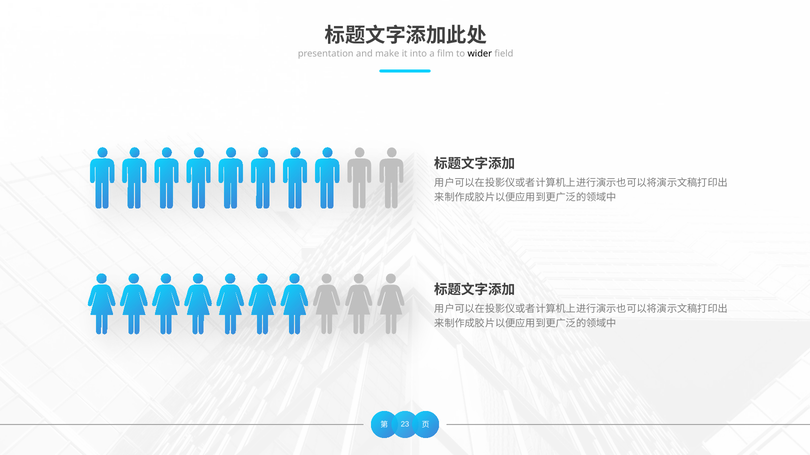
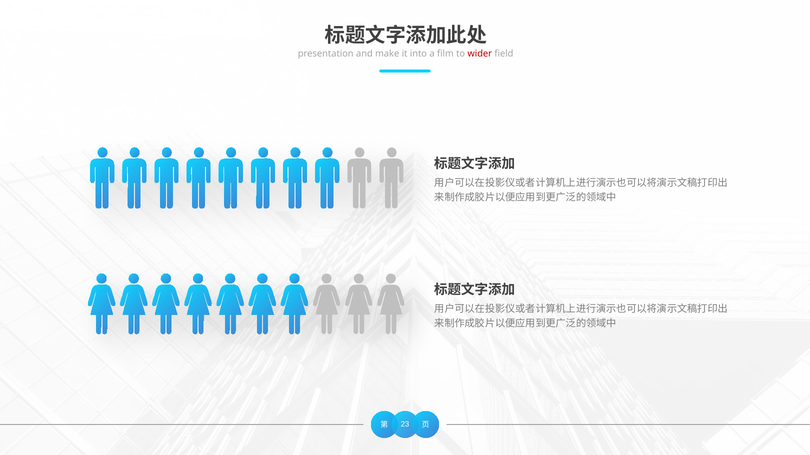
wider colour: black -> red
